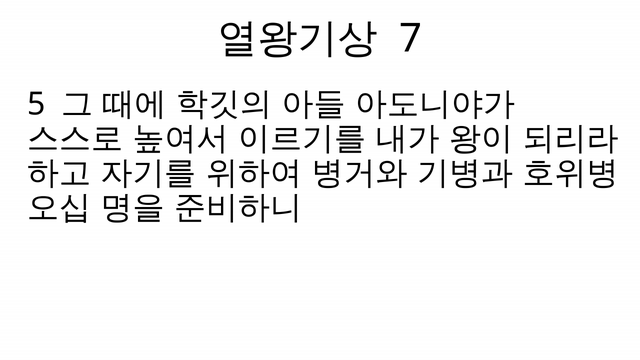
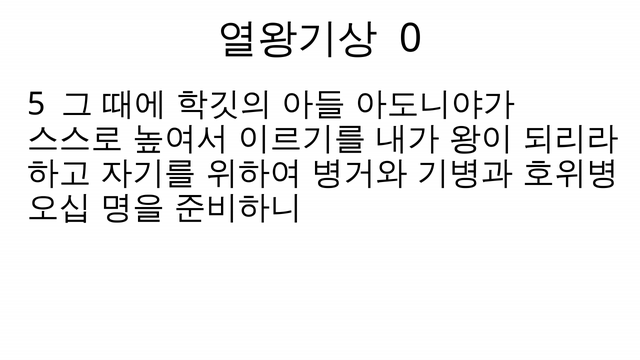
7: 7 -> 0
